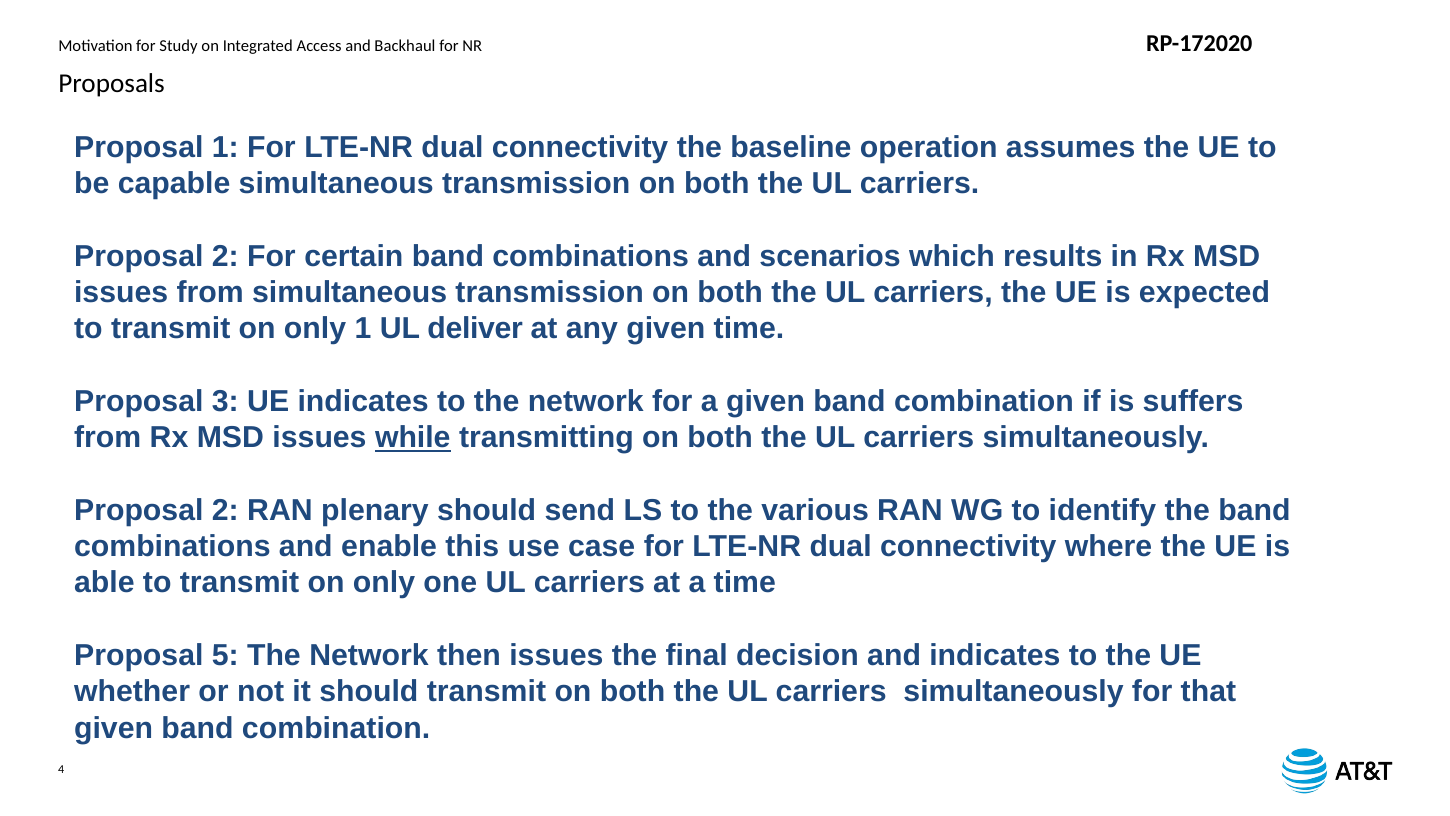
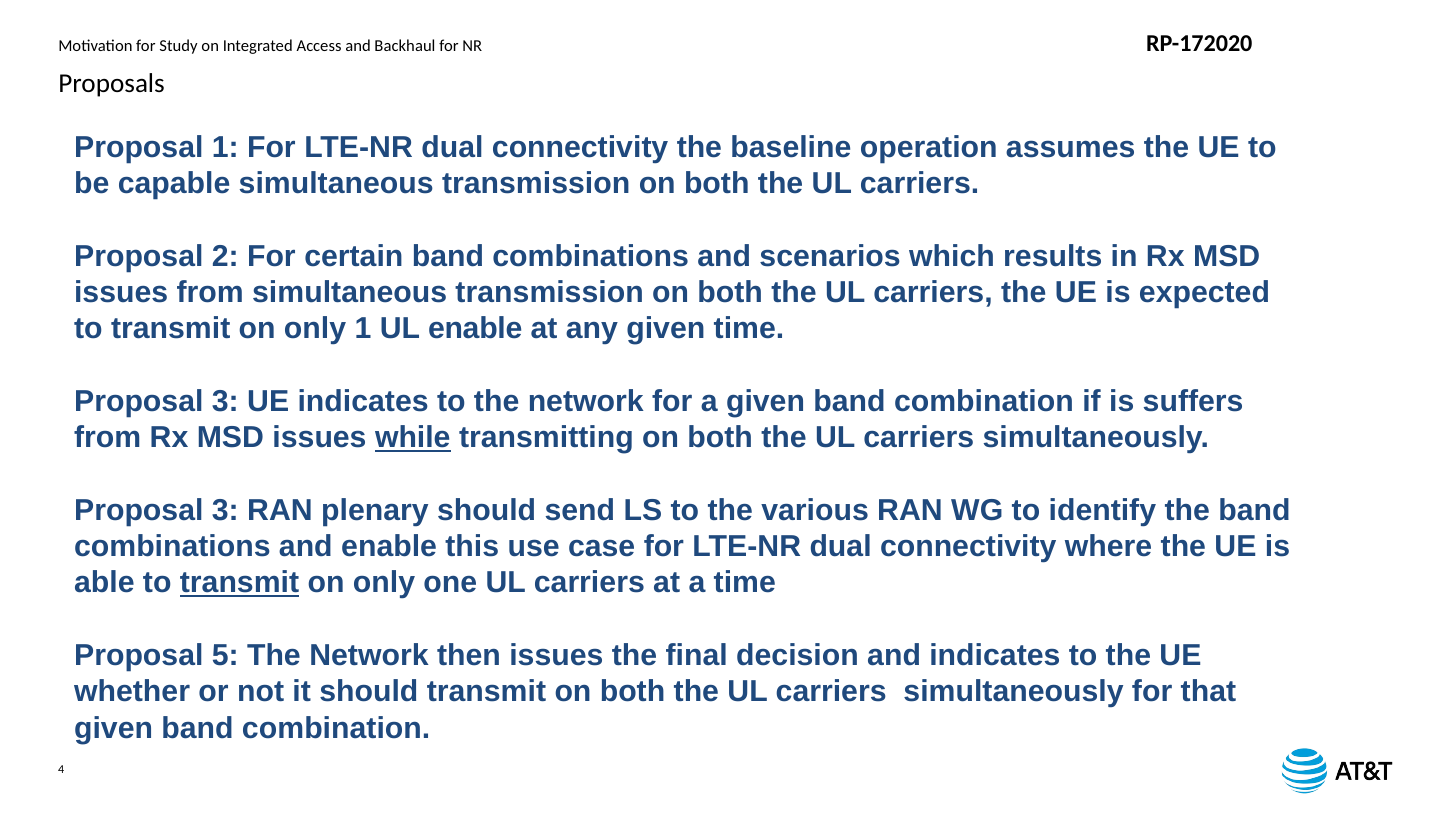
UL deliver: deliver -> enable
2 at (225, 510): 2 -> 3
transmit at (240, 583) underline: none -> present
